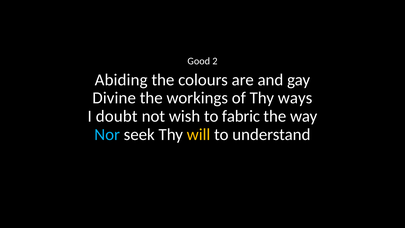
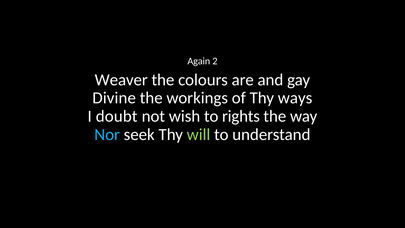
Good: Good -> Again
Abiding: Abiding -> Weaver
fabric: fabric -> rights
will colour: yellow -> light green
